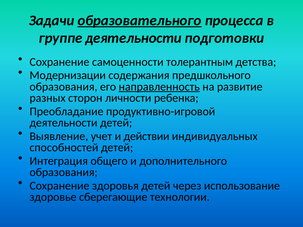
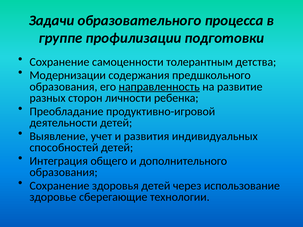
образовательного underline: present -> none
группе деятельности: деятельности -> профилизации
действии: действии -> развития
